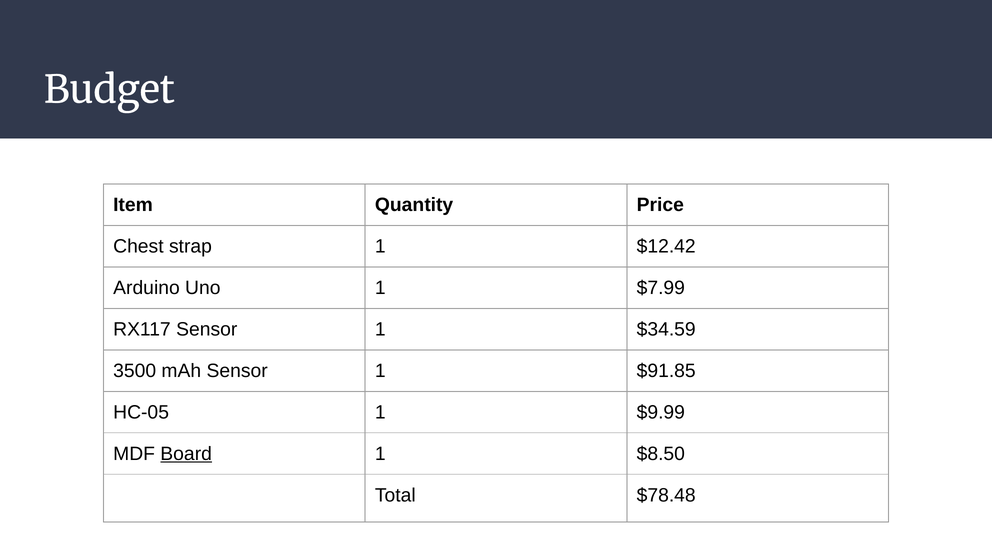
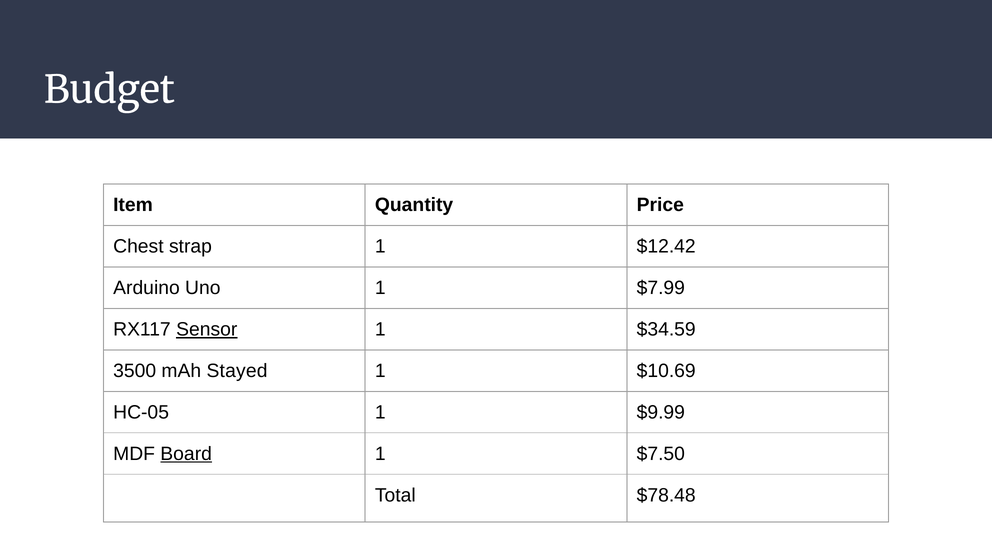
Sensor at (207, 329) underline: none -> present
mAh Sensor: Sensor -> Stayed
$91.85: $91.85 -> $10.69
$8.50: $8.50 -> $7.50
